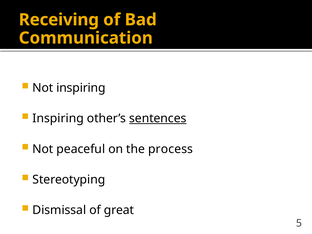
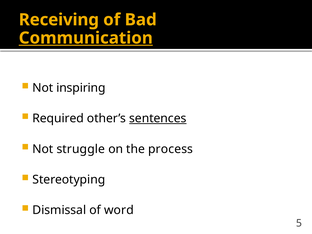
Communication underline: none -> present
Inspiring at (58, 118): Inspiring -> Required
peaceful: peaceful -> struggle
great: great -> word
